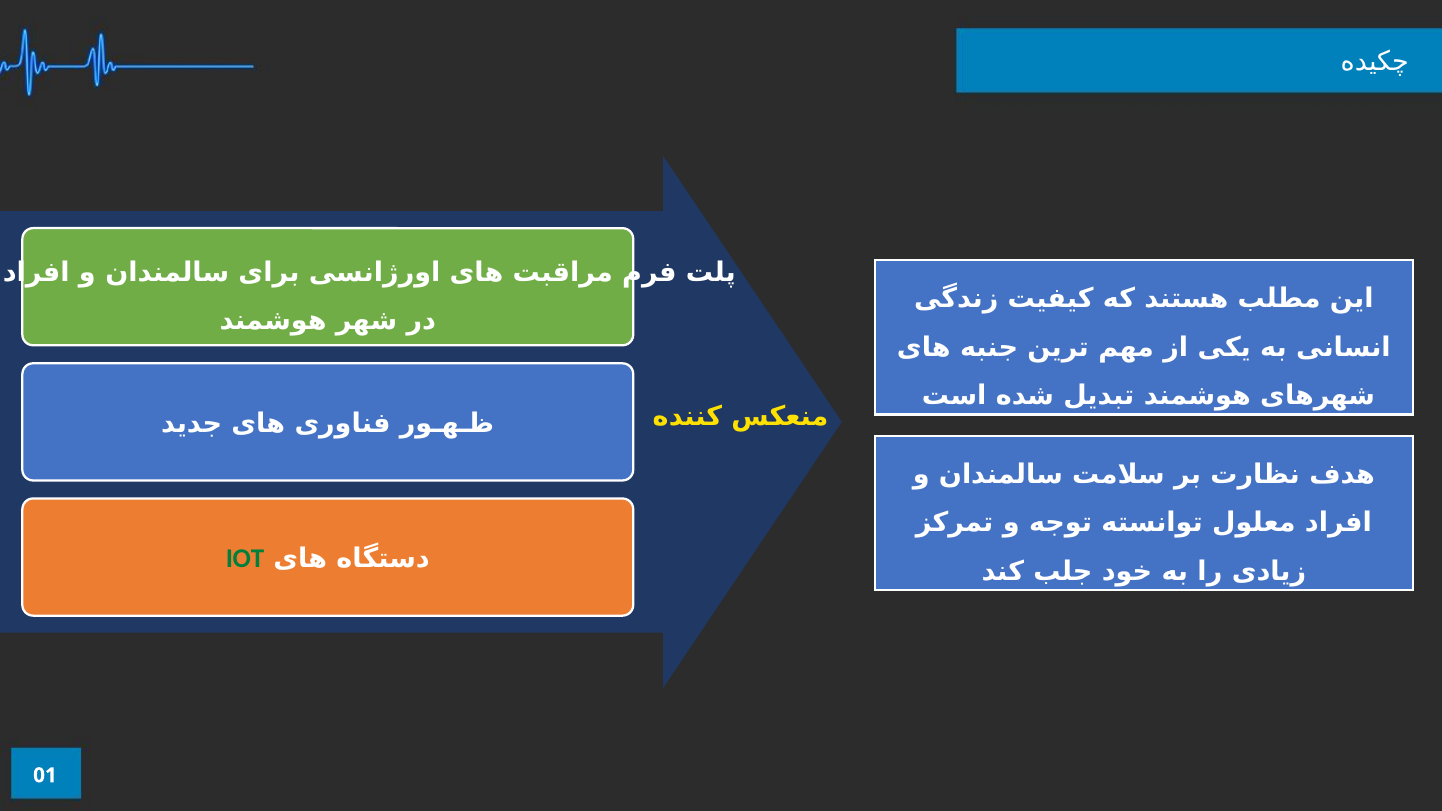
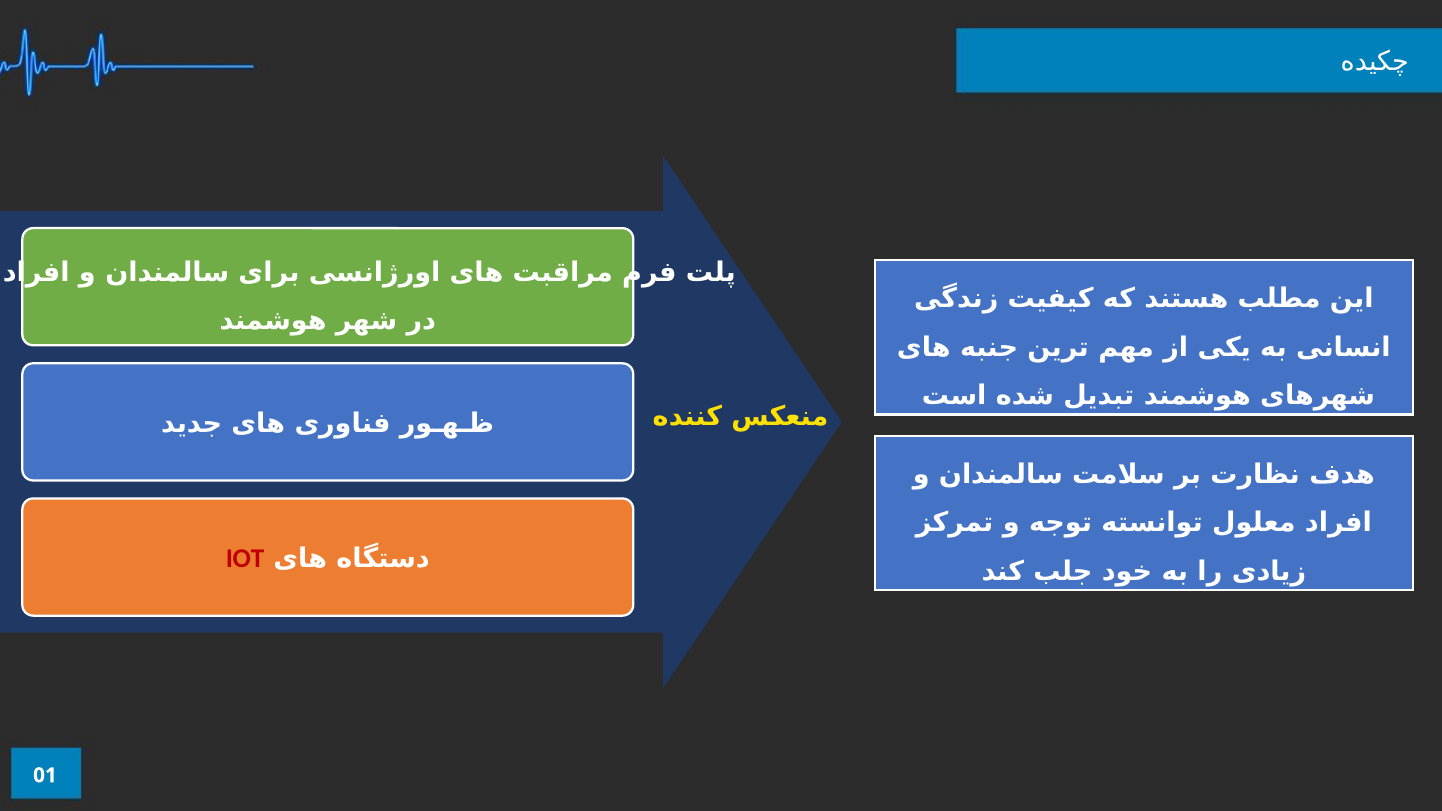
IOT colour: green -> red
